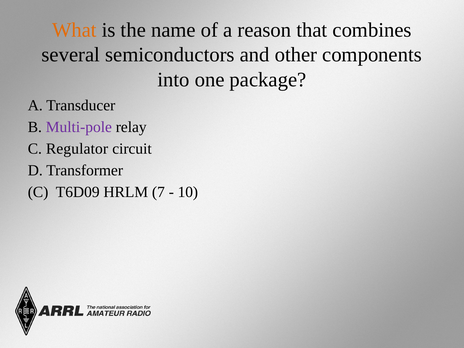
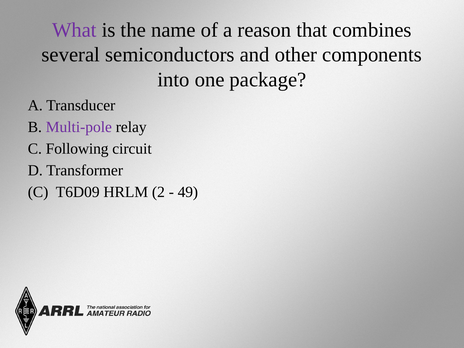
What colour: orange -> purple
Regulator: Regulator -> Following
7: 7 -> 2
10: 10 -> 49
